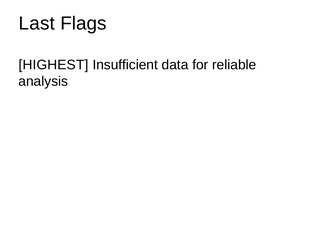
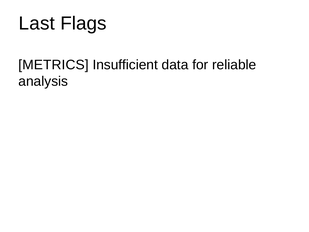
HIGHEST: HIGHEST -> METRICS
